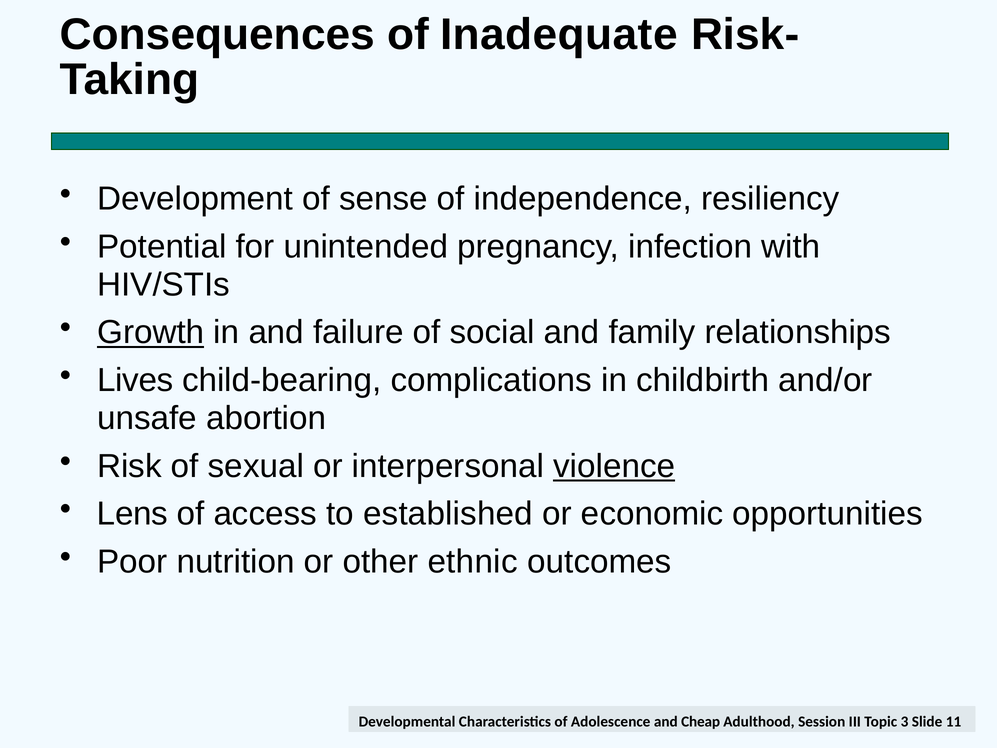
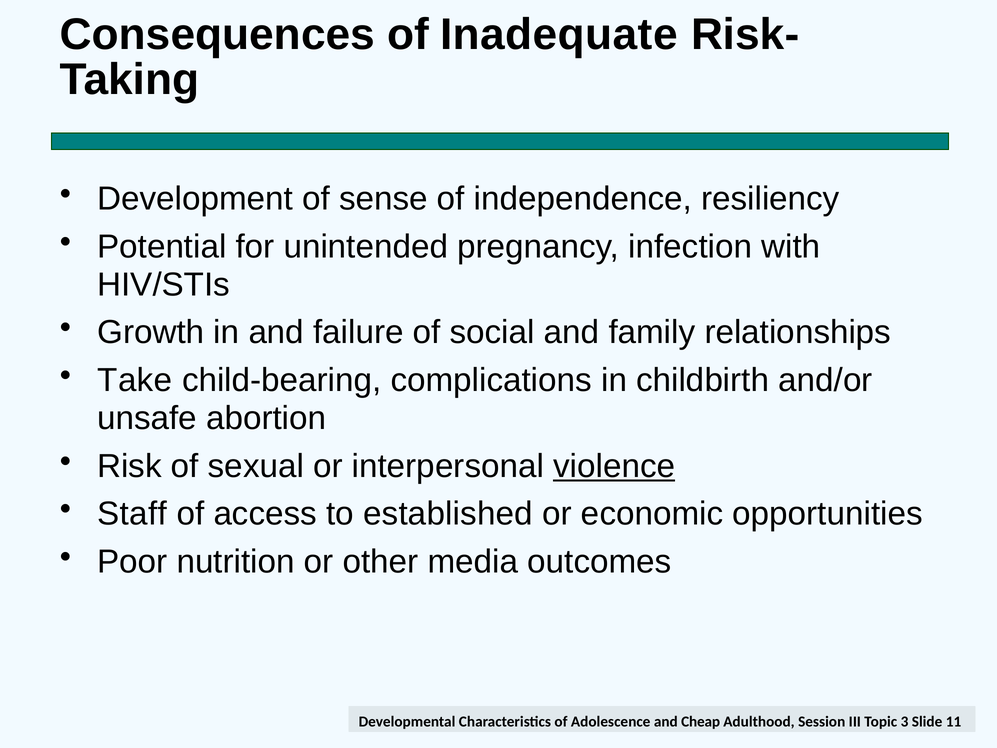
Growth underline: present -> none
Lives: Lives -> Take
Lens: Lens -> Staff
ethnic: ethnic -> media
